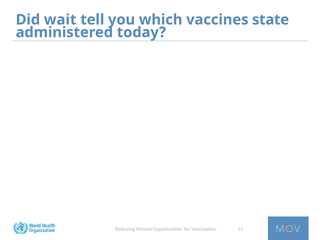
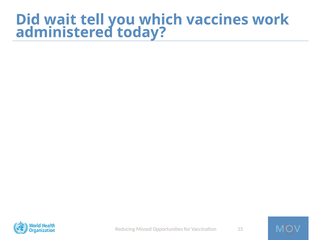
state: state -> work
